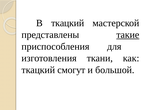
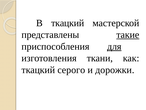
для underline: none -> present
смогут: смогут -> серого
большой: большой -> дорожки
